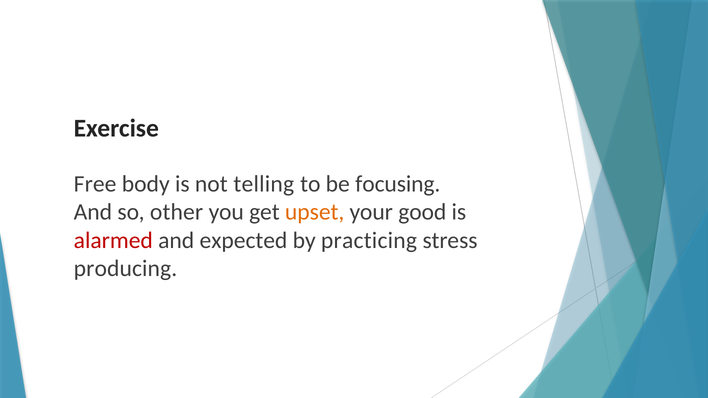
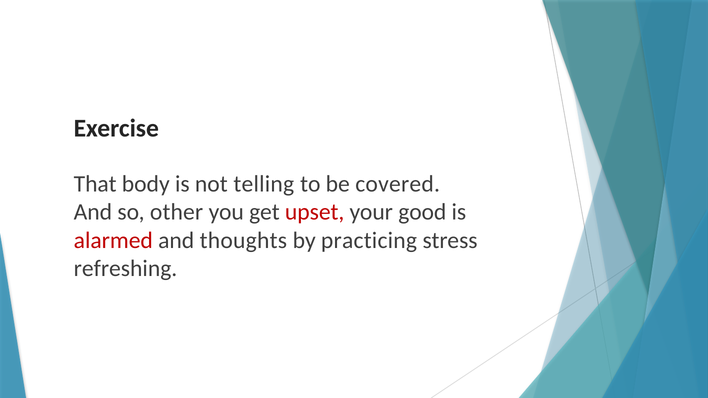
Free: Free -> That
focusing: focusing -> covered
upset colour: orange -> red
expected: expected -> thoughts
producing: producing -> refreshing
